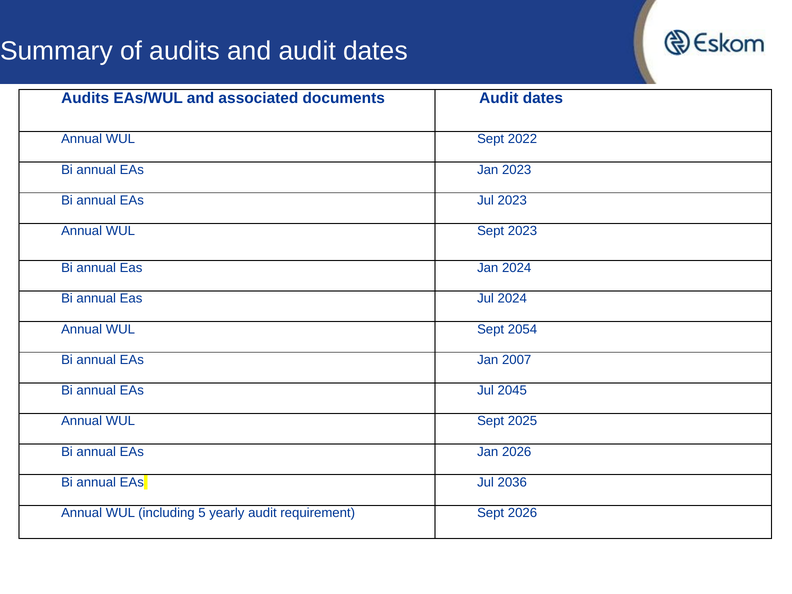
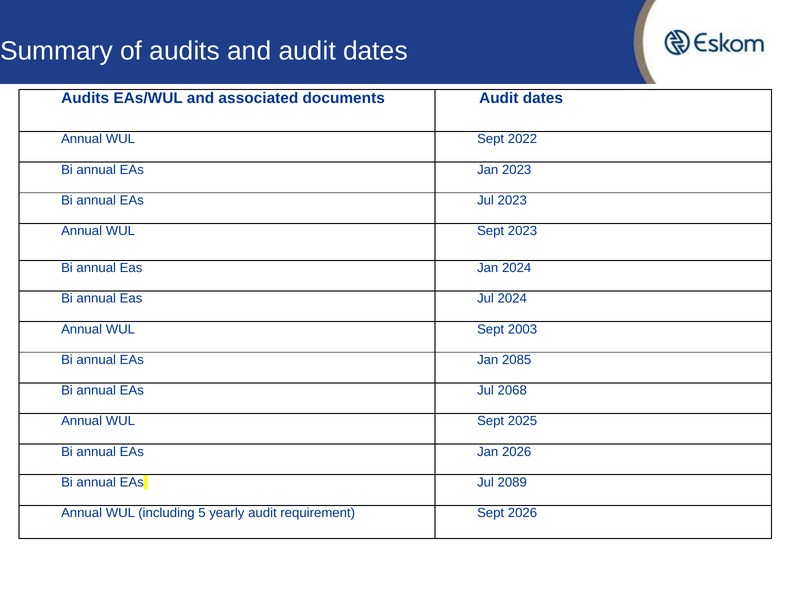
2054: 2054 -> 2003
2007: 2007 -> 2085
2045: 2045 -> 2068
2036: 2036 -> 2089
